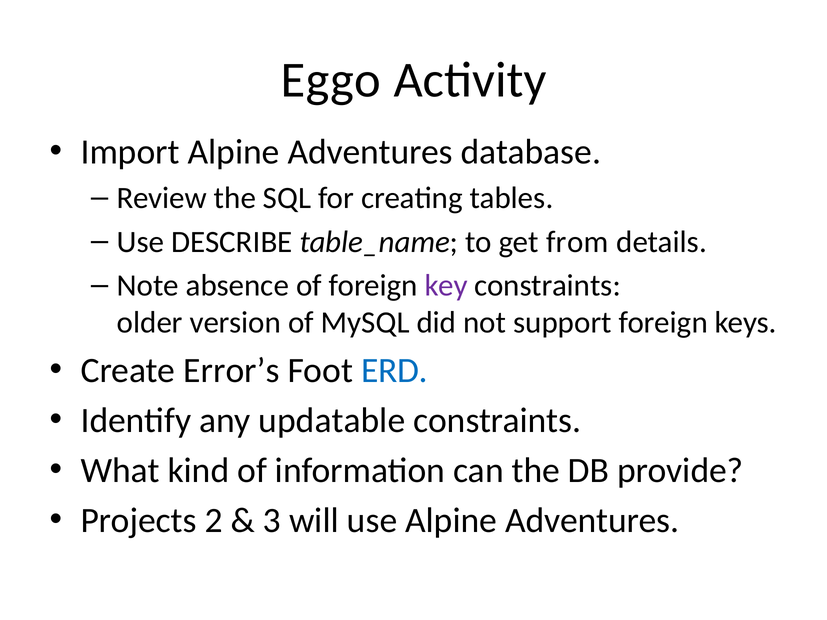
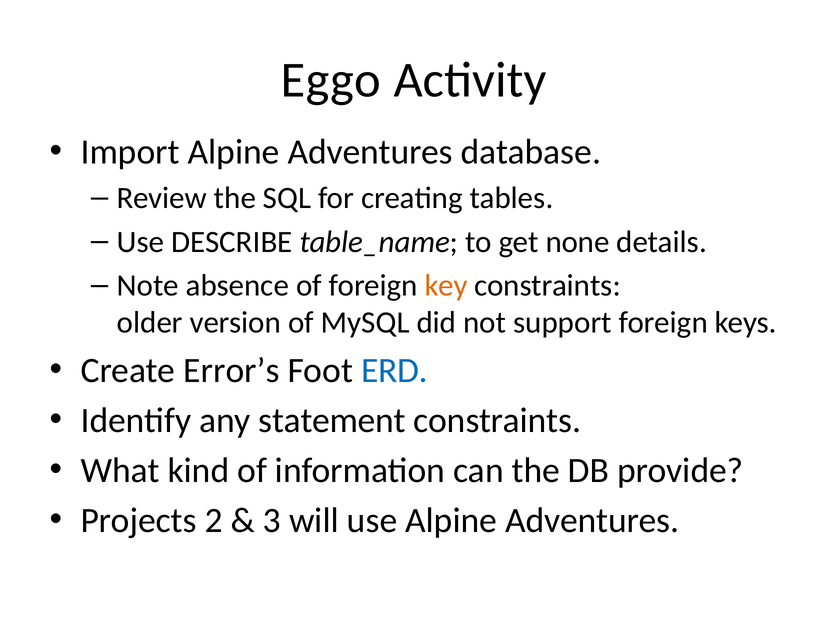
from: from -> none
key colour: purple -> orange
updatable: updatable -> statement
